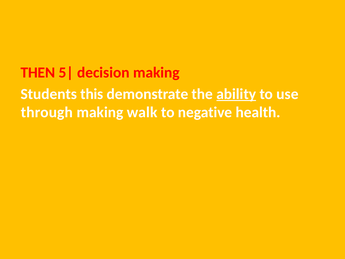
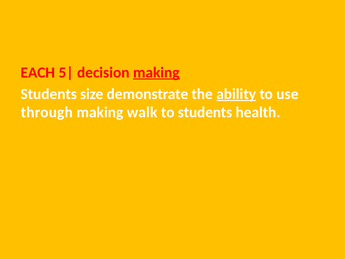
THEN: THEN -> EACH
making at (156, 72) underline: none -> present
this: this -> size
to negative: negative -> students
